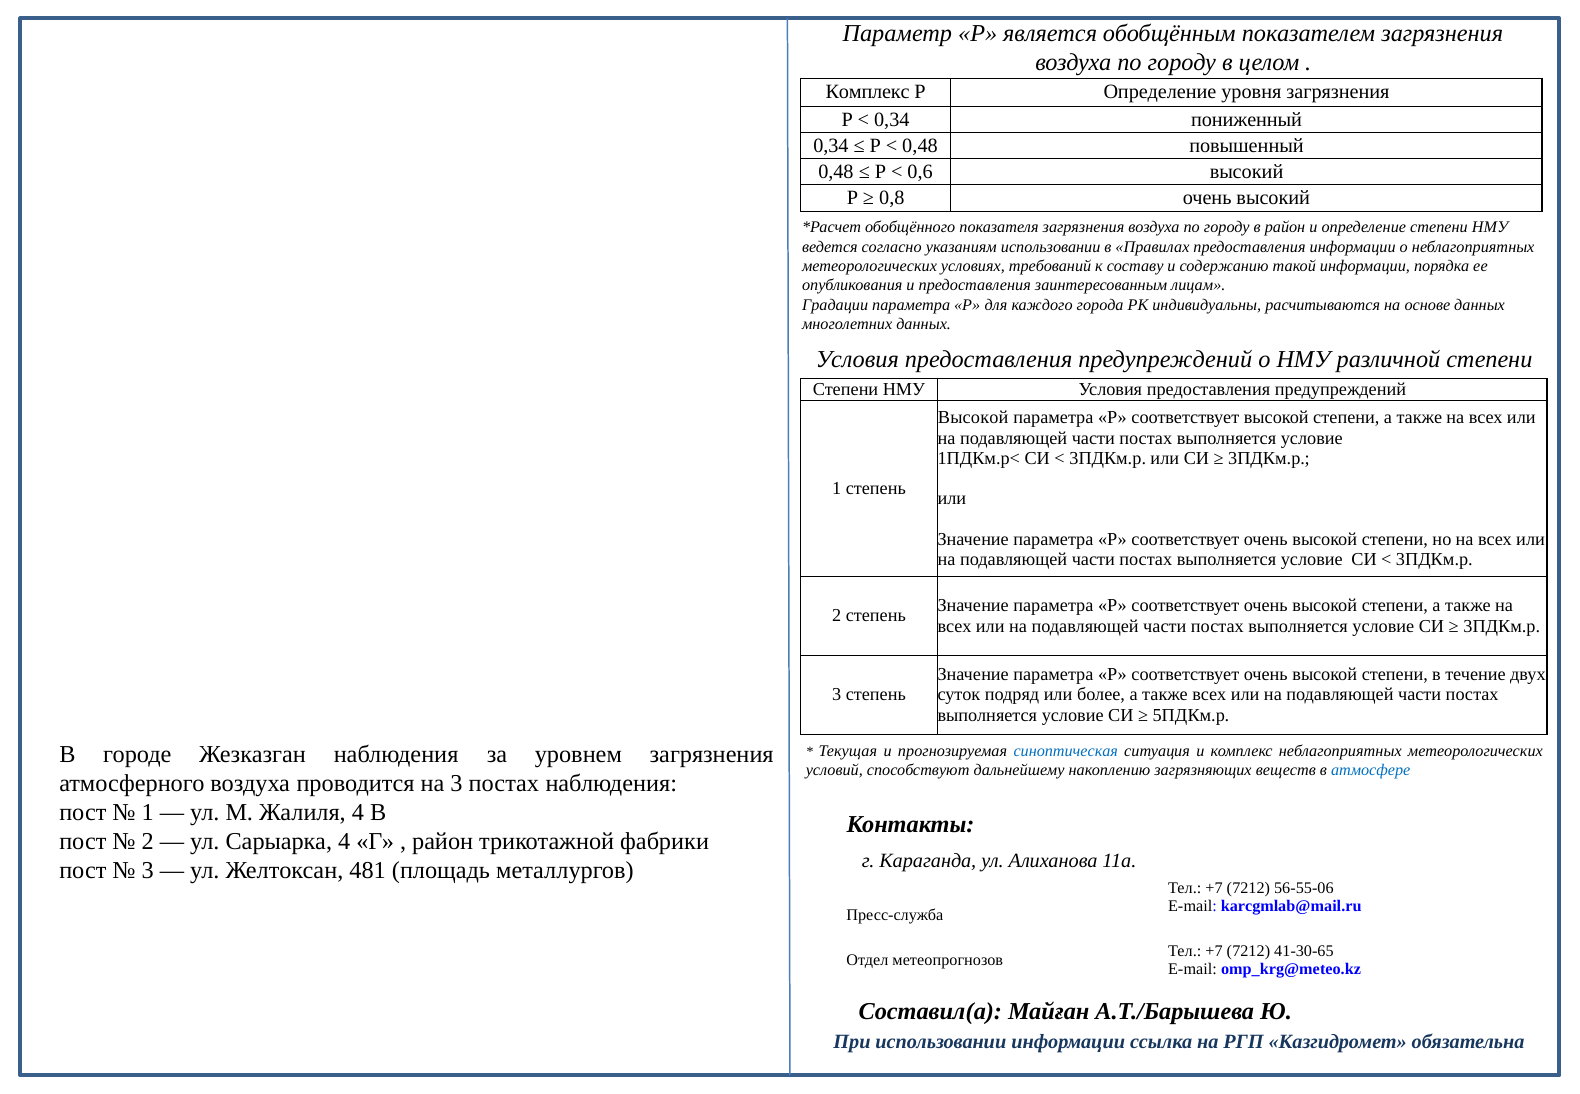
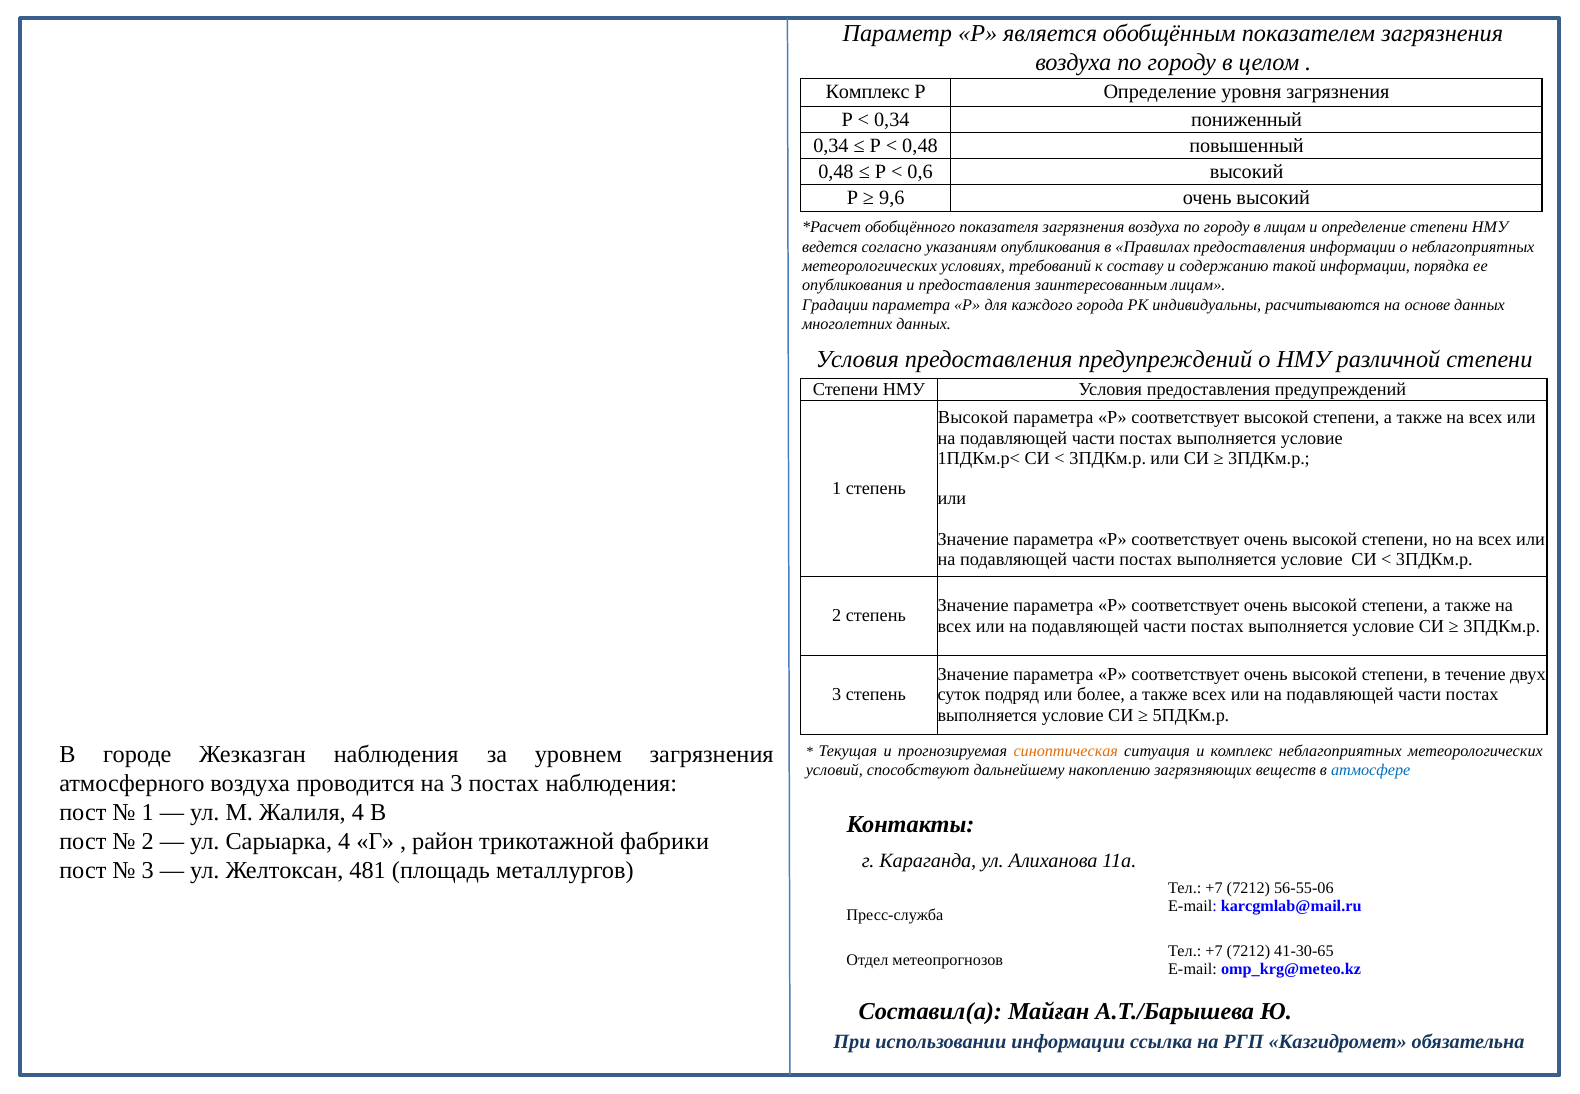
0,8: 0,8 -> 9,6
в район: район -> лицам
указаниям использовании: использовании -> опубликования
синоптическая colour: blue -> orange
